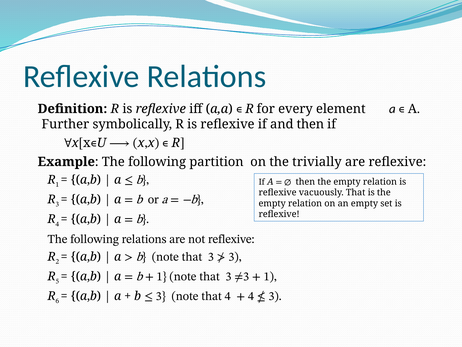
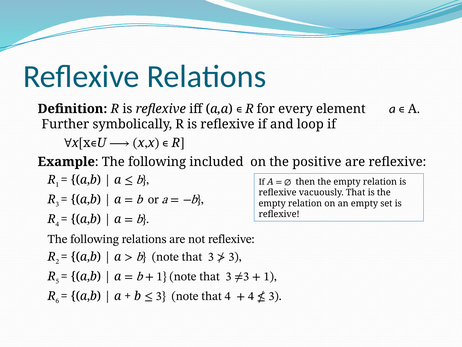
and then: then -> loop
partition: partition -> included
trivially: trivially -> positive
